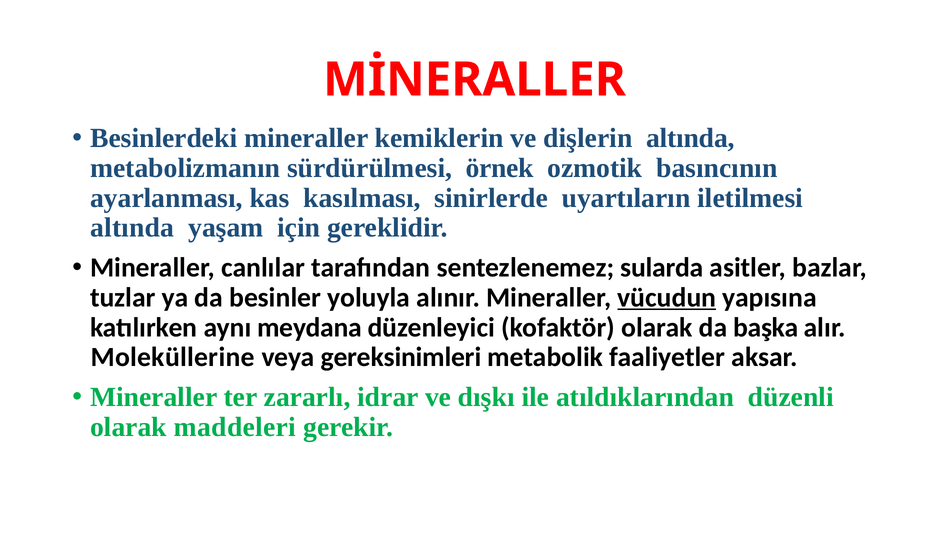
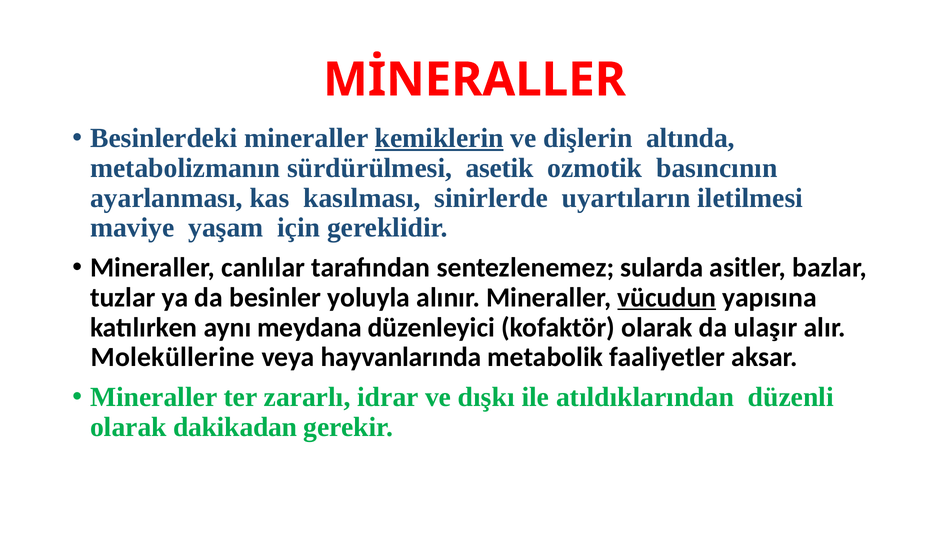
kemiklerin underline: none -> present
örnek: örnek -> asetik
altında at (132, 228): altında -> maviye
başka: başka -> ulaşır
gereksinimleri: gereksinimleri -> hayvanlarında
maddeleri: maddeleri -> dakikadan
